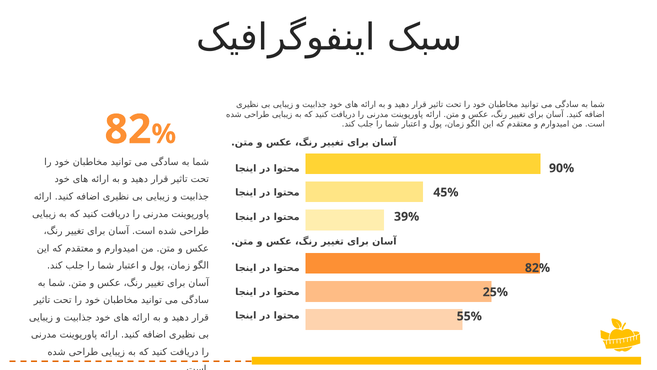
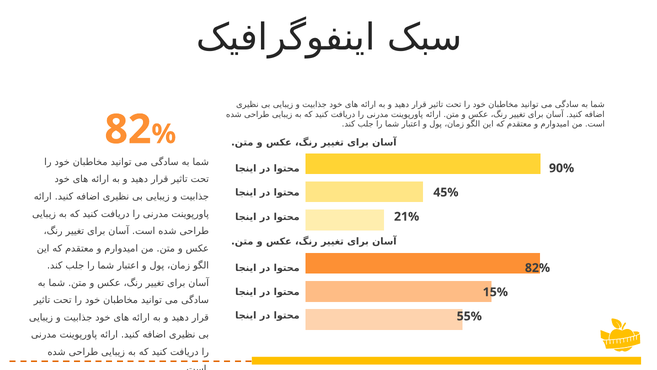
39%: 39% -> 21%
25%: 25% -> 15%
